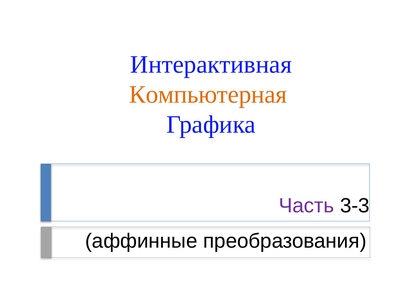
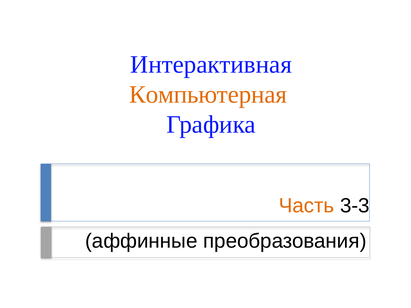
Часть colour: purple -> orange
